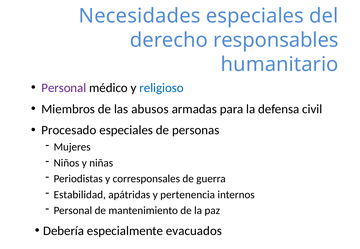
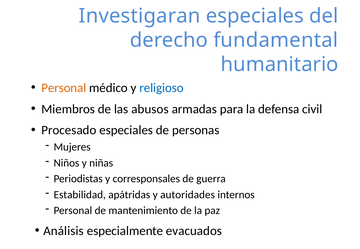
Necesidades: Necesidades -> Investigaran
responsables: responsables -> fundamental
Personal at (64, 88) colour: purple -> orange
pertenencia: pertenencia -> autoridades
Debería: Debería -> Análisis
